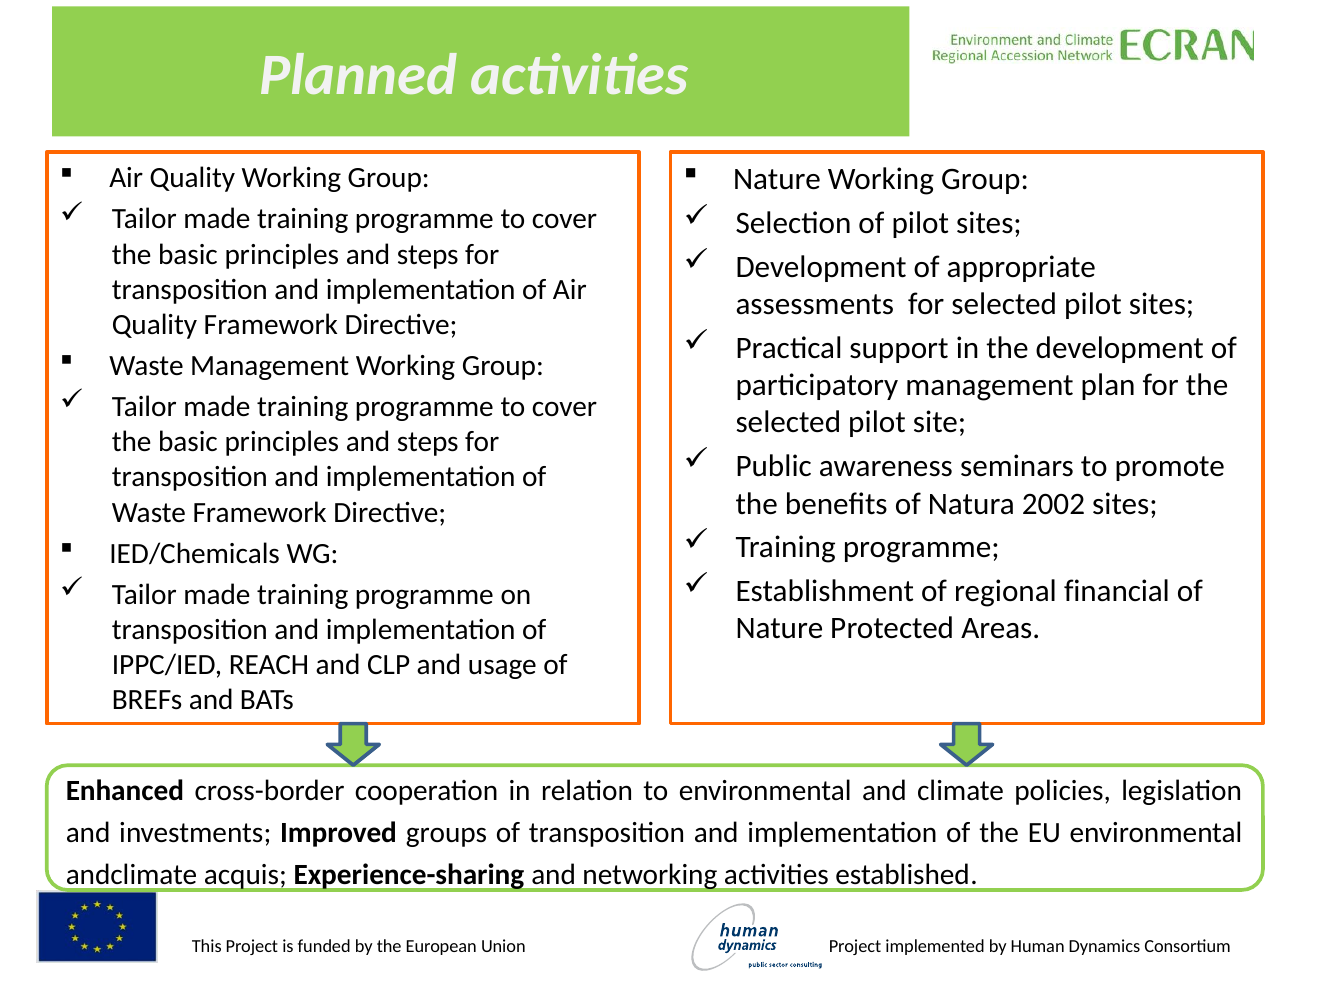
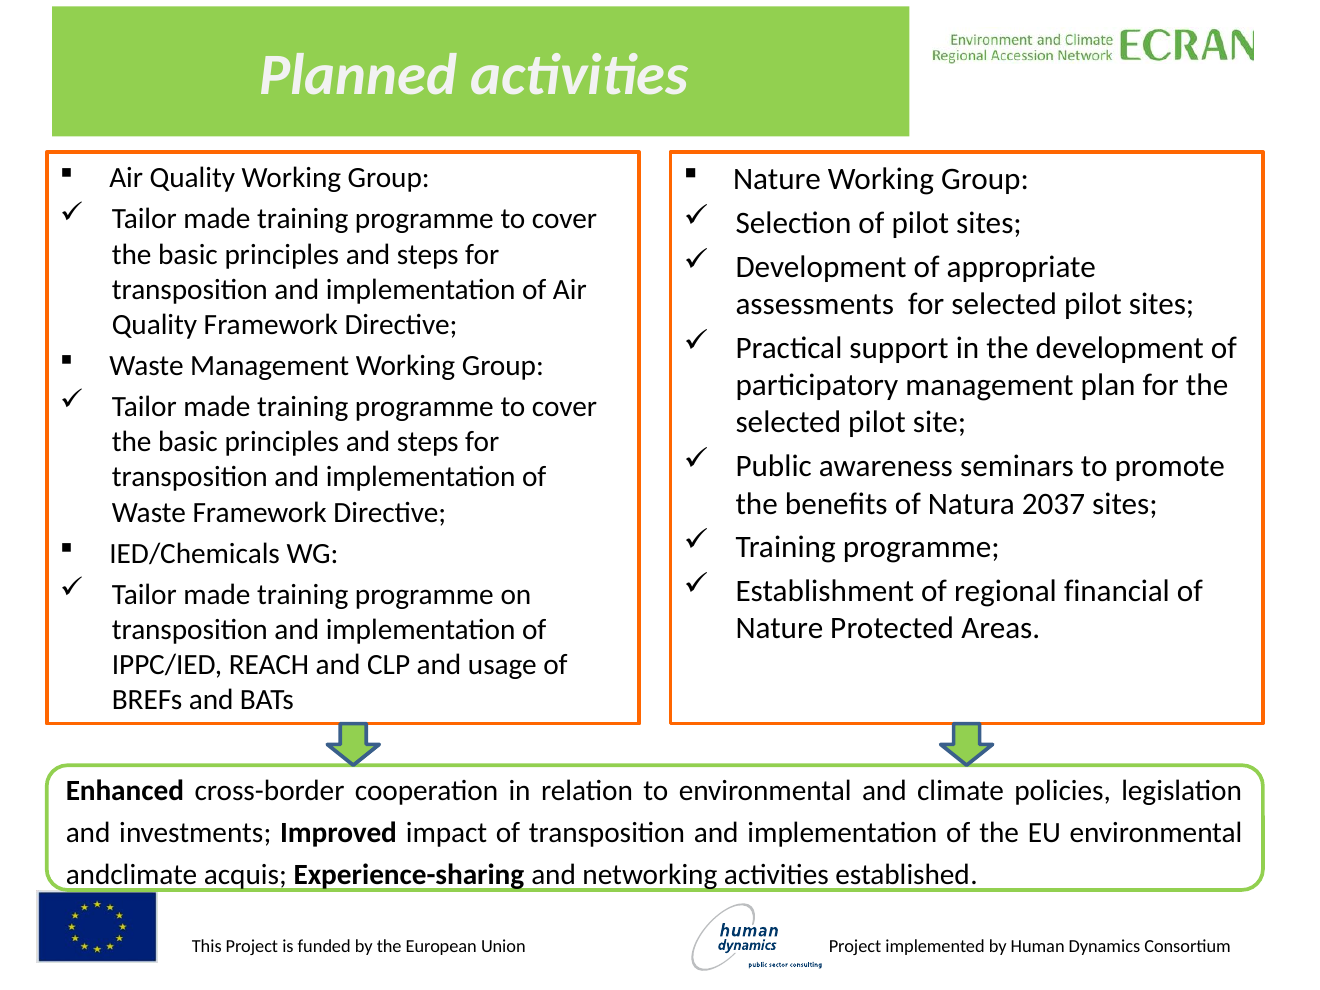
2002: 2002 -> 2037
groups: groups -> impact
